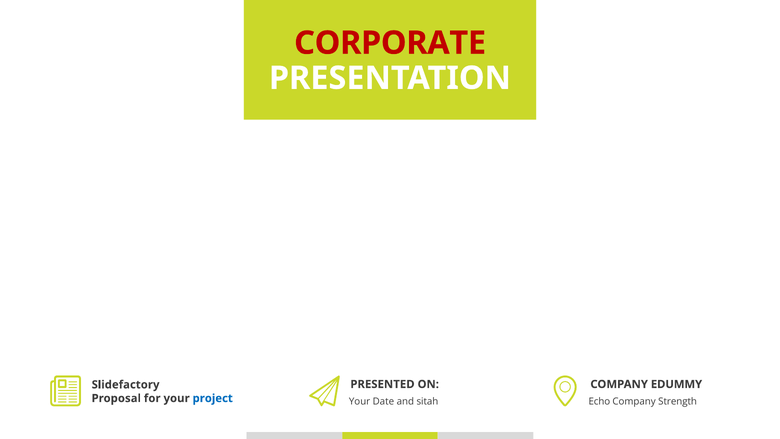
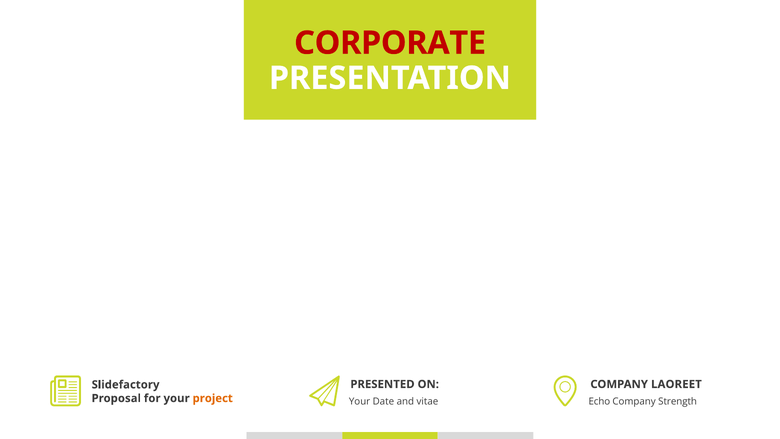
EDUMMY: EDUMMY -> LAOREET
project colour: blue -> orange
sitah: sitah -> vitae
